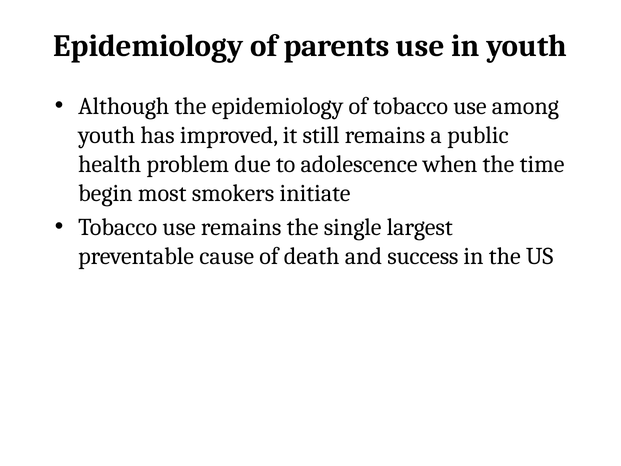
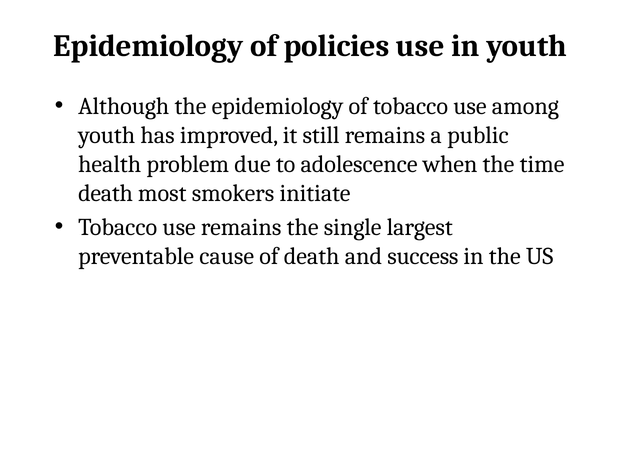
parents: parents -> policies
begin at (105, 193): begin -> death
